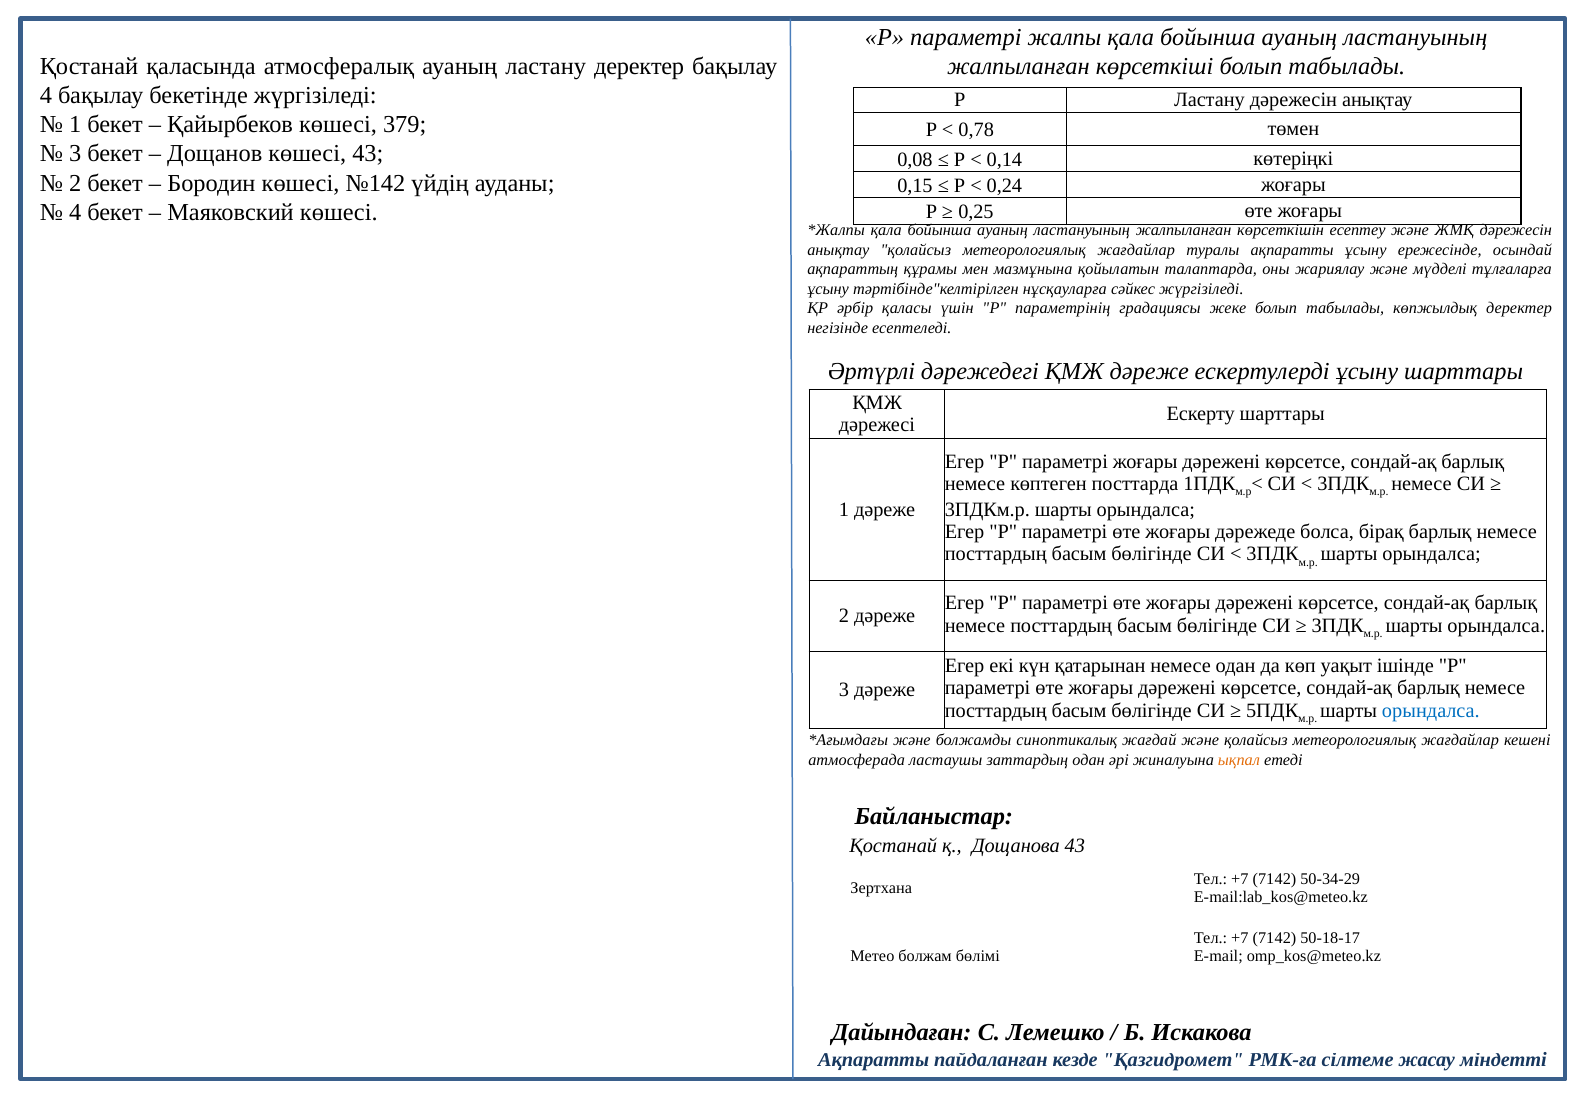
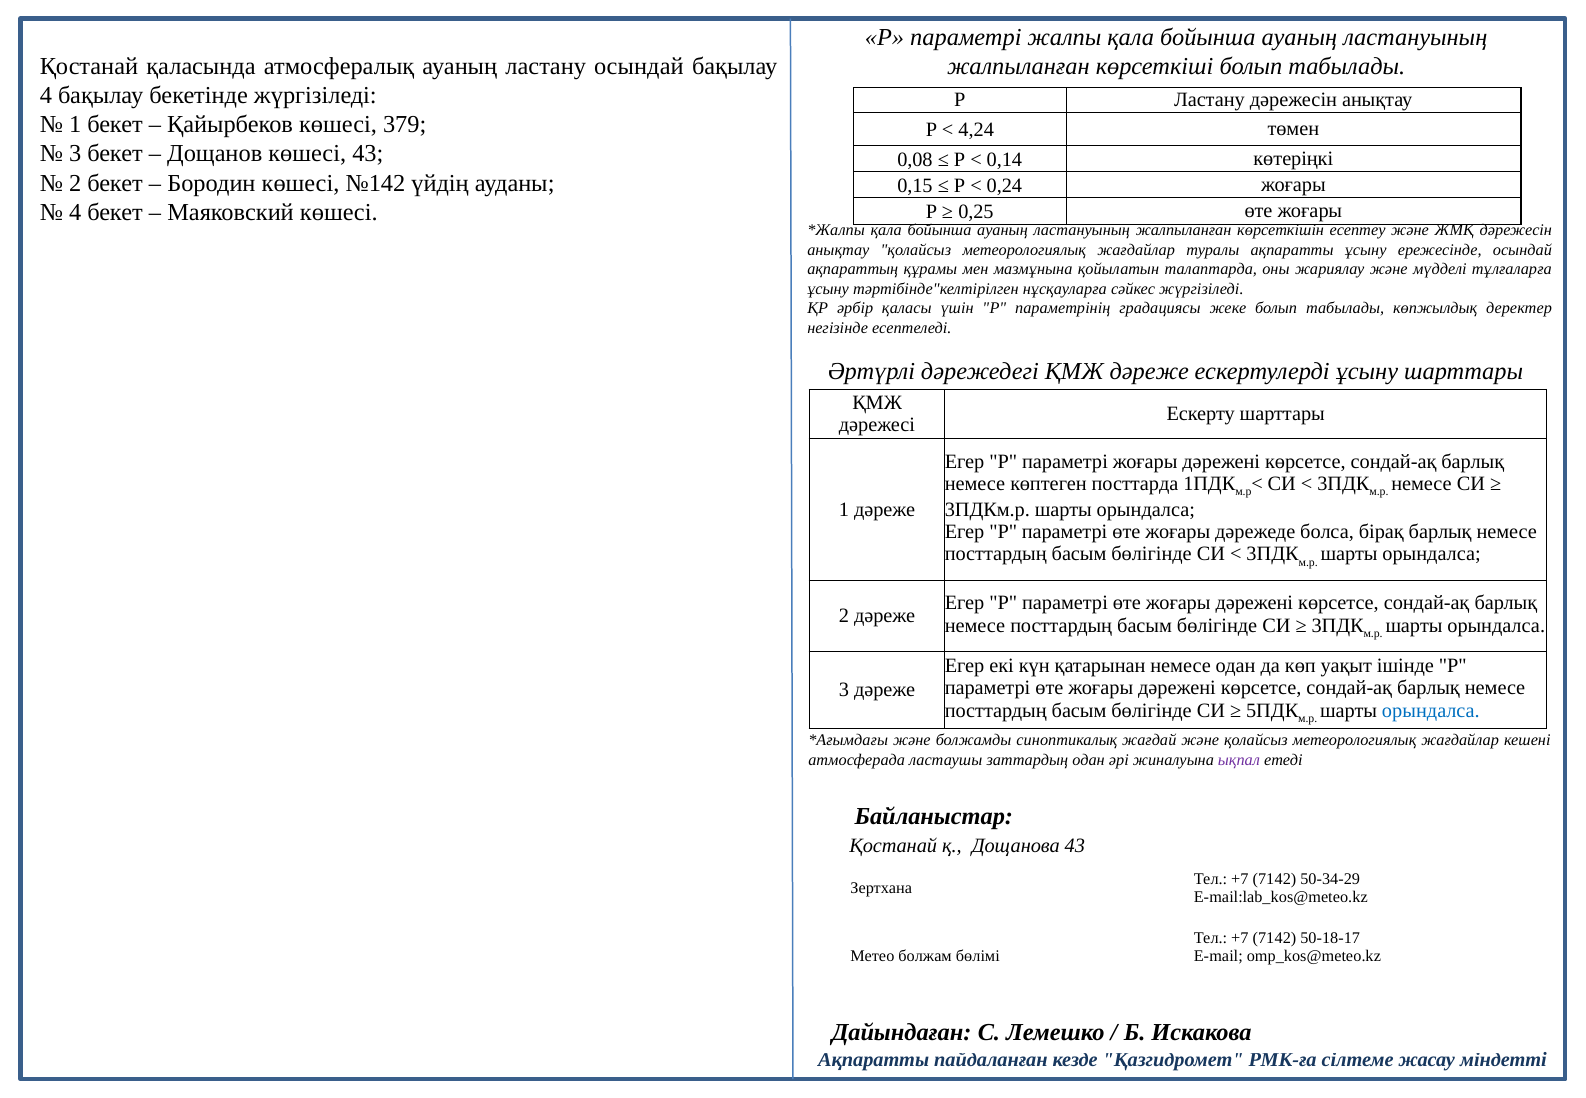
ластану деректер: деректер -> осындай
0,78: 0,78 -> 4,24
ықпал colour: orange -> purple
